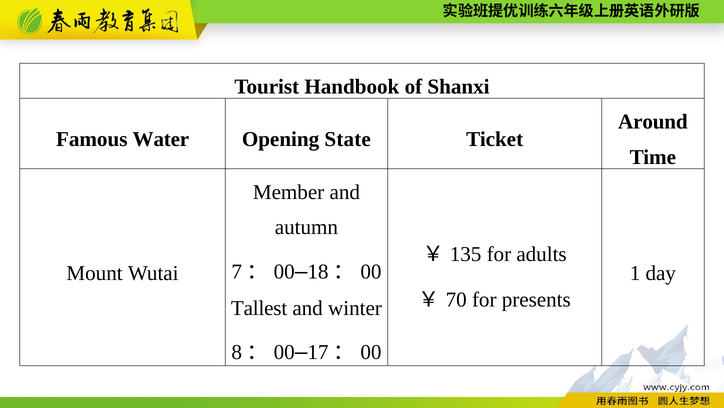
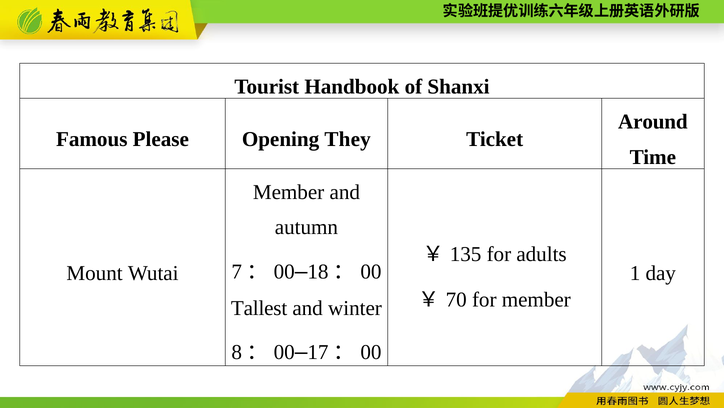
Water: Water -> Please
State: State -> They
for presents: presents -> member
